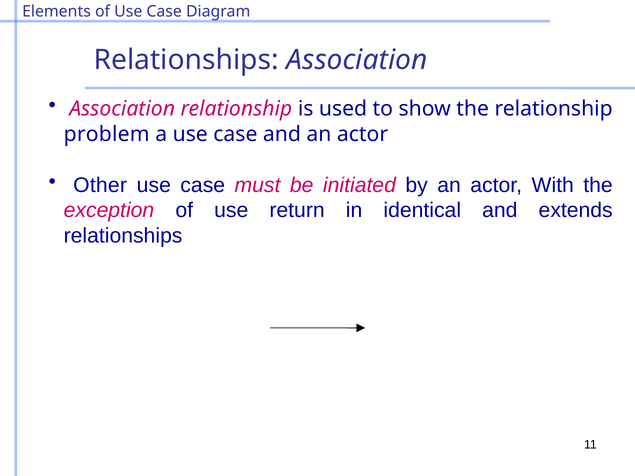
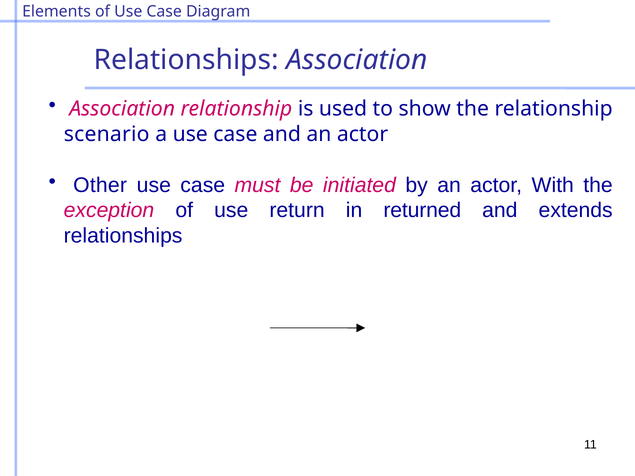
problem: problem -> scenario
identical: identical -> returned
